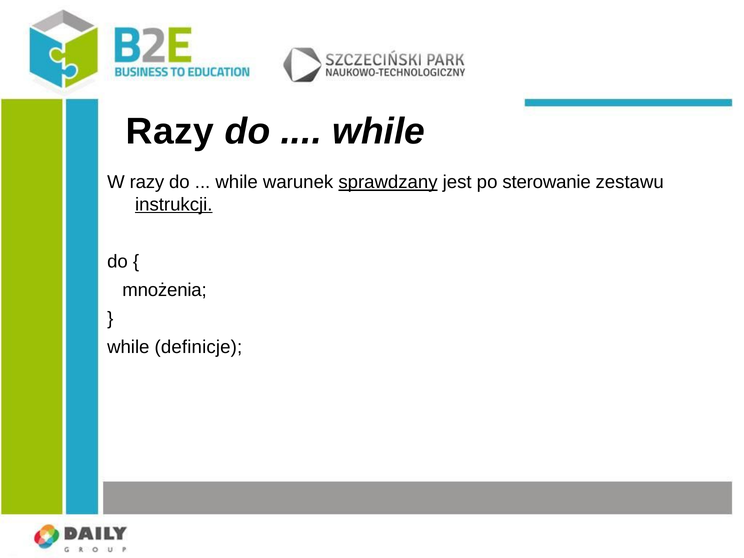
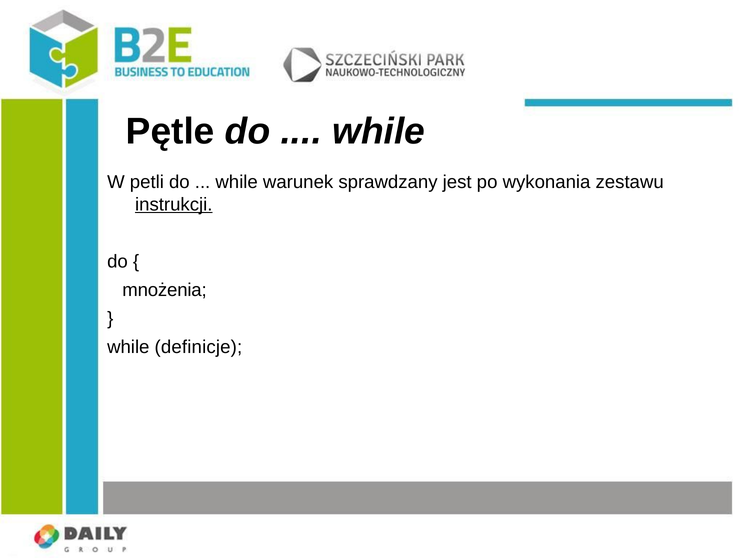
Razy at (170, 132): Razy -> Pętle
W razy: razy -> petli
sprawdzany underline: present -> none
sterowanie: sterowanie -> wykonania
